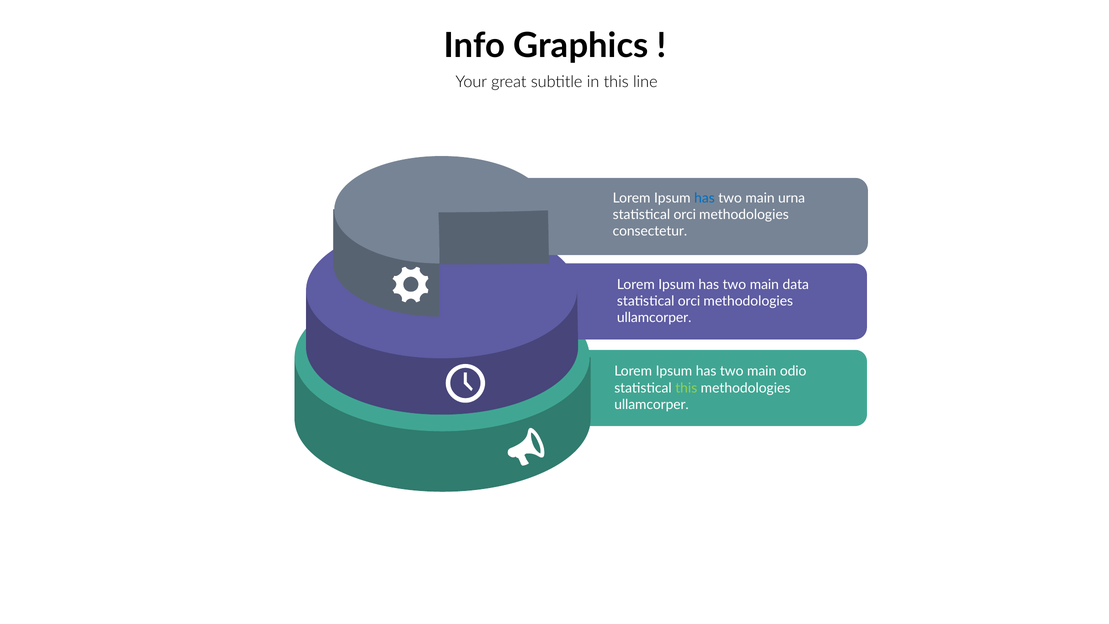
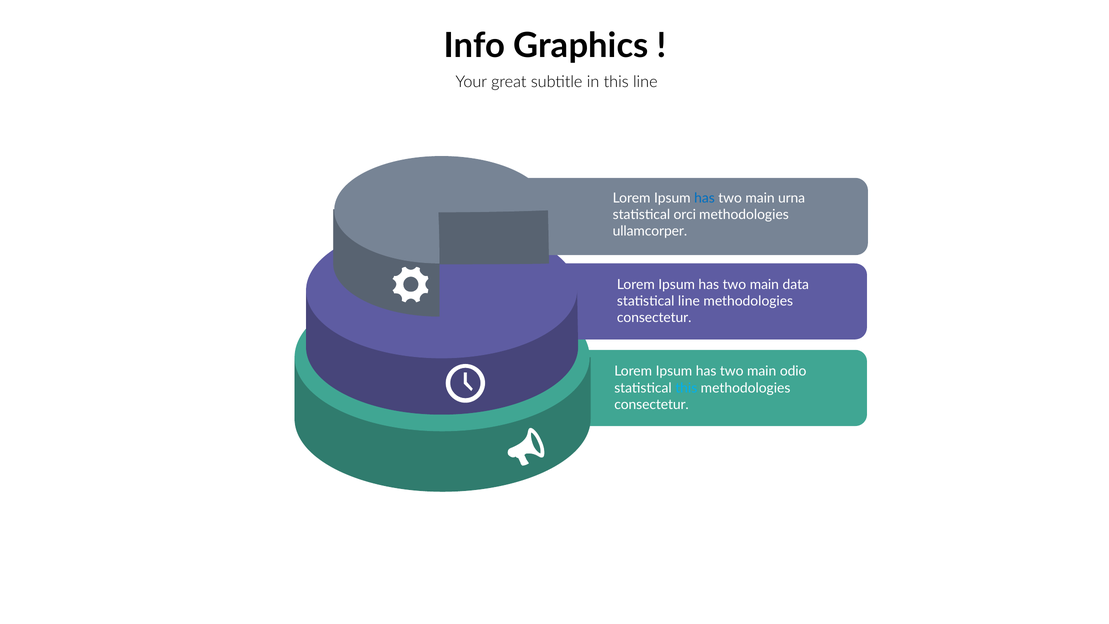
consectetur: consectetur -> ullamcorper
orci at (689, 301): orci -> line
ullamcorper at (654, 318): ullamcorper -> consectetur
this at (686, 388) colour: light green -> light blue
ullamcorper at (652, 404): ullamcorper -> consectetur
